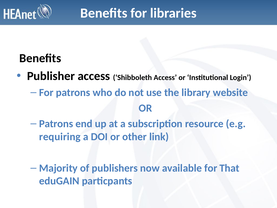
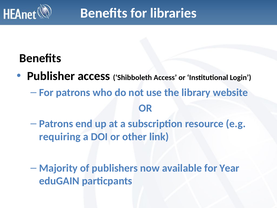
That: That -> Year
